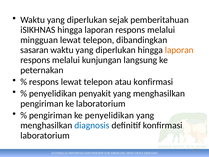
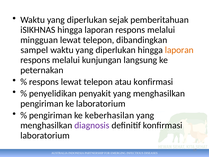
sasaran: sasaran -> sampel
ke penyelidikan: penyelidikan -> keberhasilan
diagnosis colour: blue -> purple
